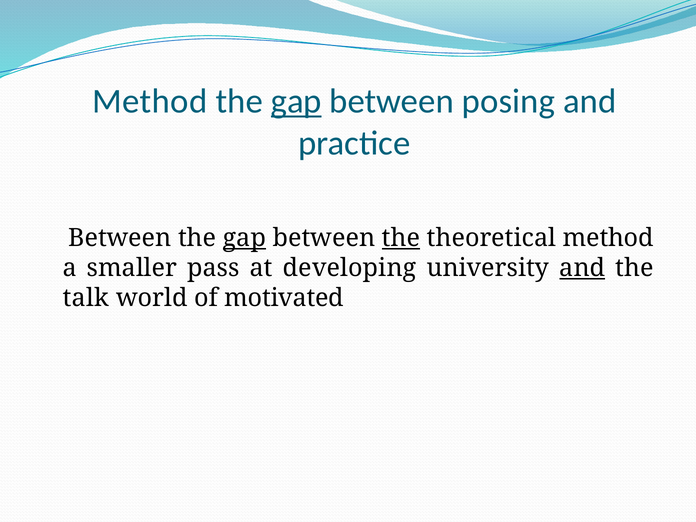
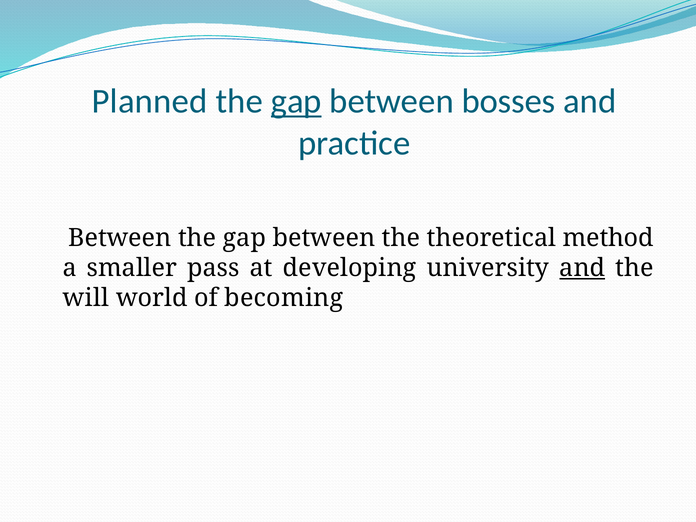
Method at (150, 101): Method -> Planned
posing: posing -> bosses
gap at (244, 238) underline: present -> none
the at (401, 238) underline: present -> none
talk: talk -> will
motivated: motivated -> becoming
